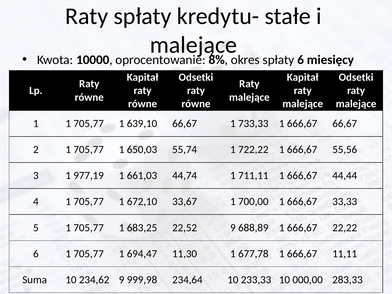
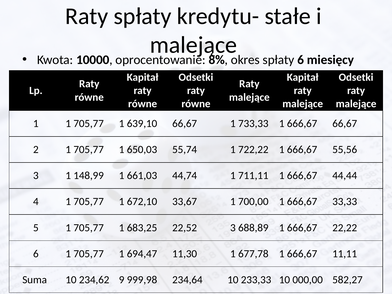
977,19: 977,19 -> 148,99
22,52 9: 9 -> 3
283,33: 283,33 -> 582,27
